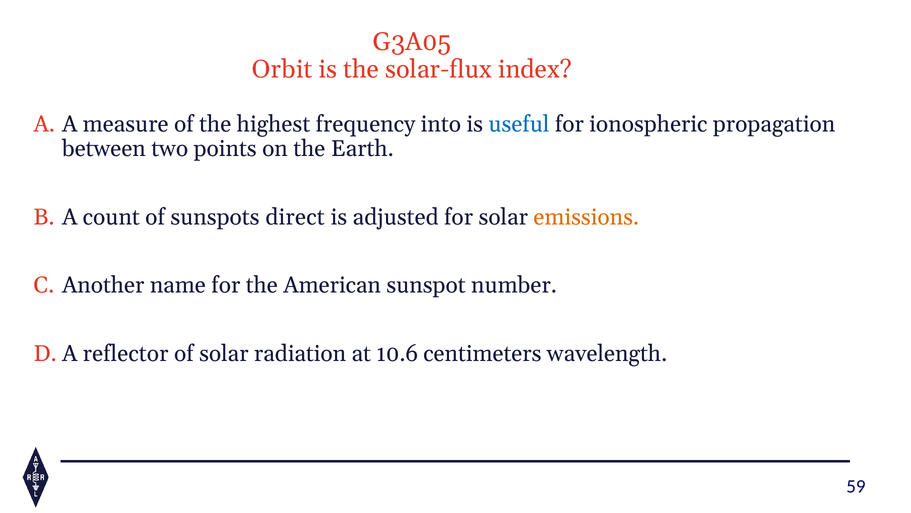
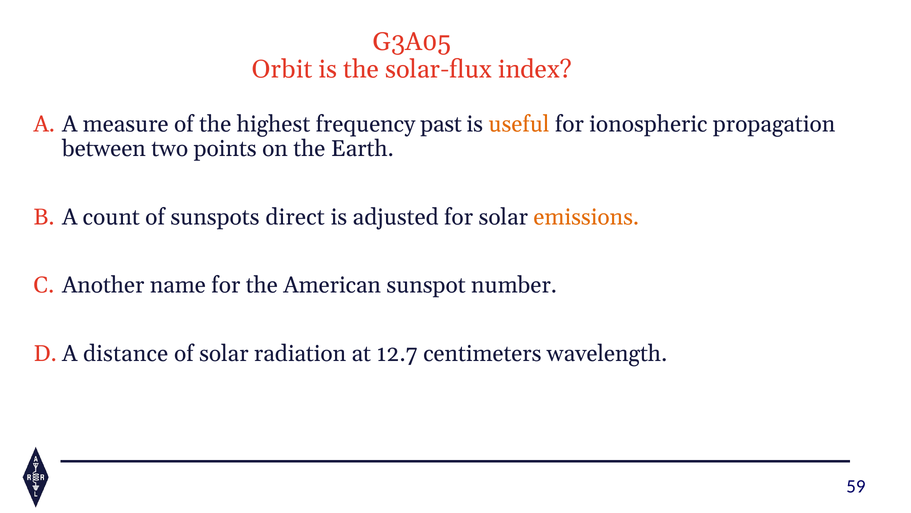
into: into -> past
useful colour: blue -> orange
reflector: reflector -> distance
10.6: 10.6 -> 12.7
